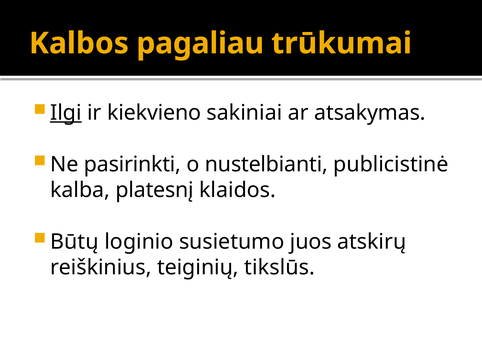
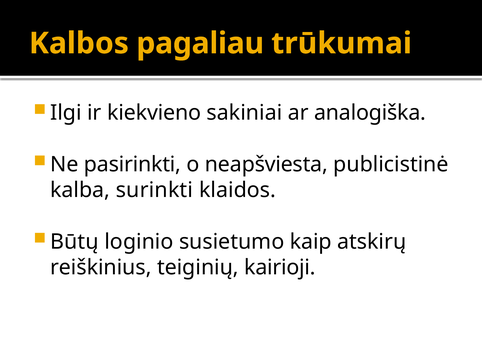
Ilgi underline: present -> none
atsakymas: atsakymas -> analogiška
nustelbianti: nustelbianti -> neapšviesta
platesnį: platesnį -> surinkti
juos: juos -> kaip
tikslūs: tikslūs -> kairioji
